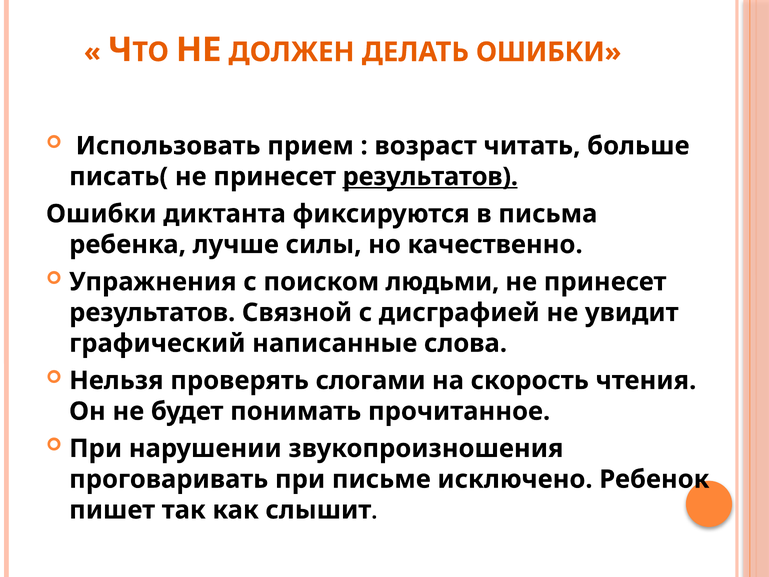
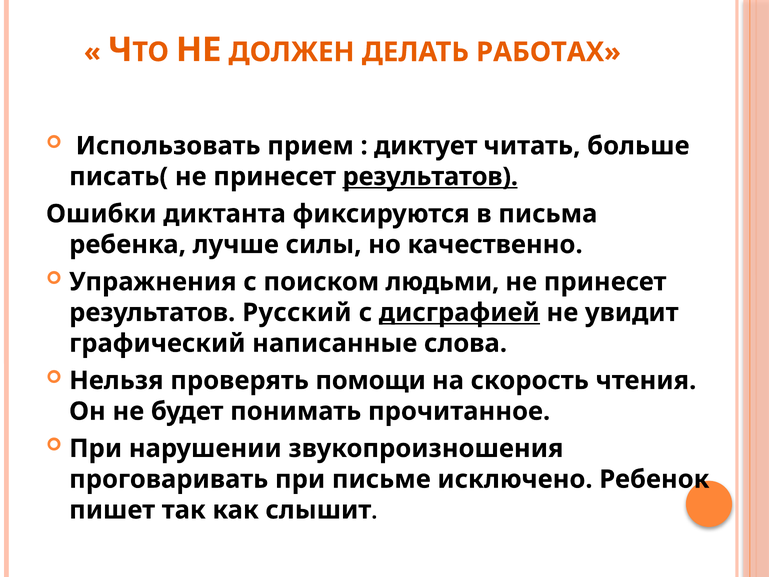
ДЕЛАТЬ ОШИБКИ: ОШИБКИ -> РАБОТАХ
возраст: возраст -> диктует
Связной: Связной -> Русский
дисграфией underline: none -> present
слогами: слогами -> помощи
